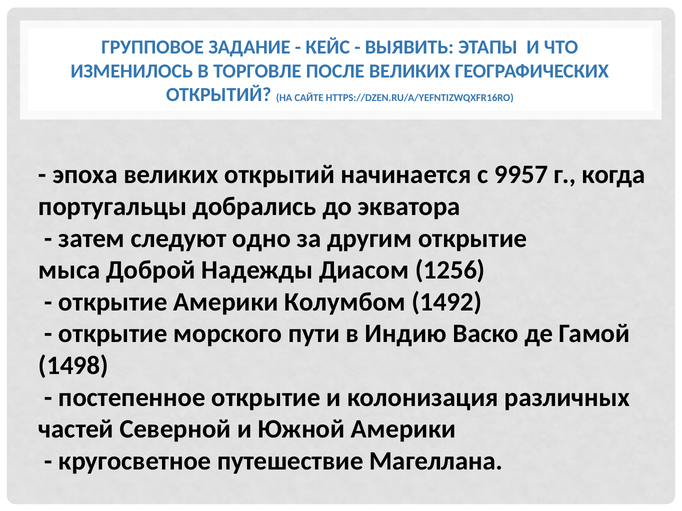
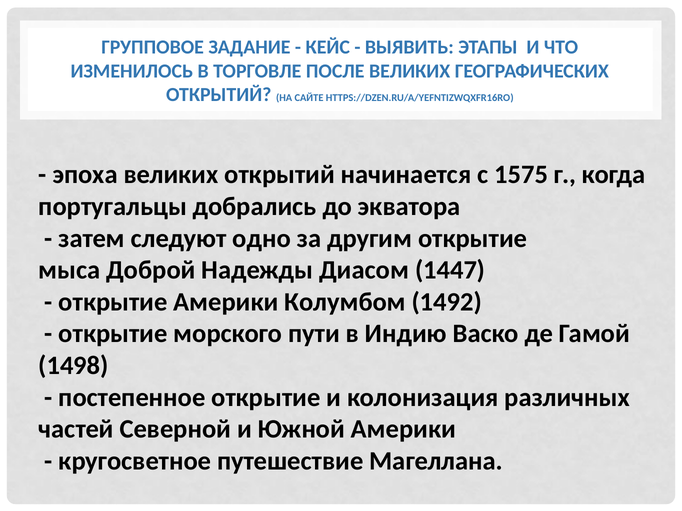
9957: 9957 -> 1575
1256: 1256 -> 1447
